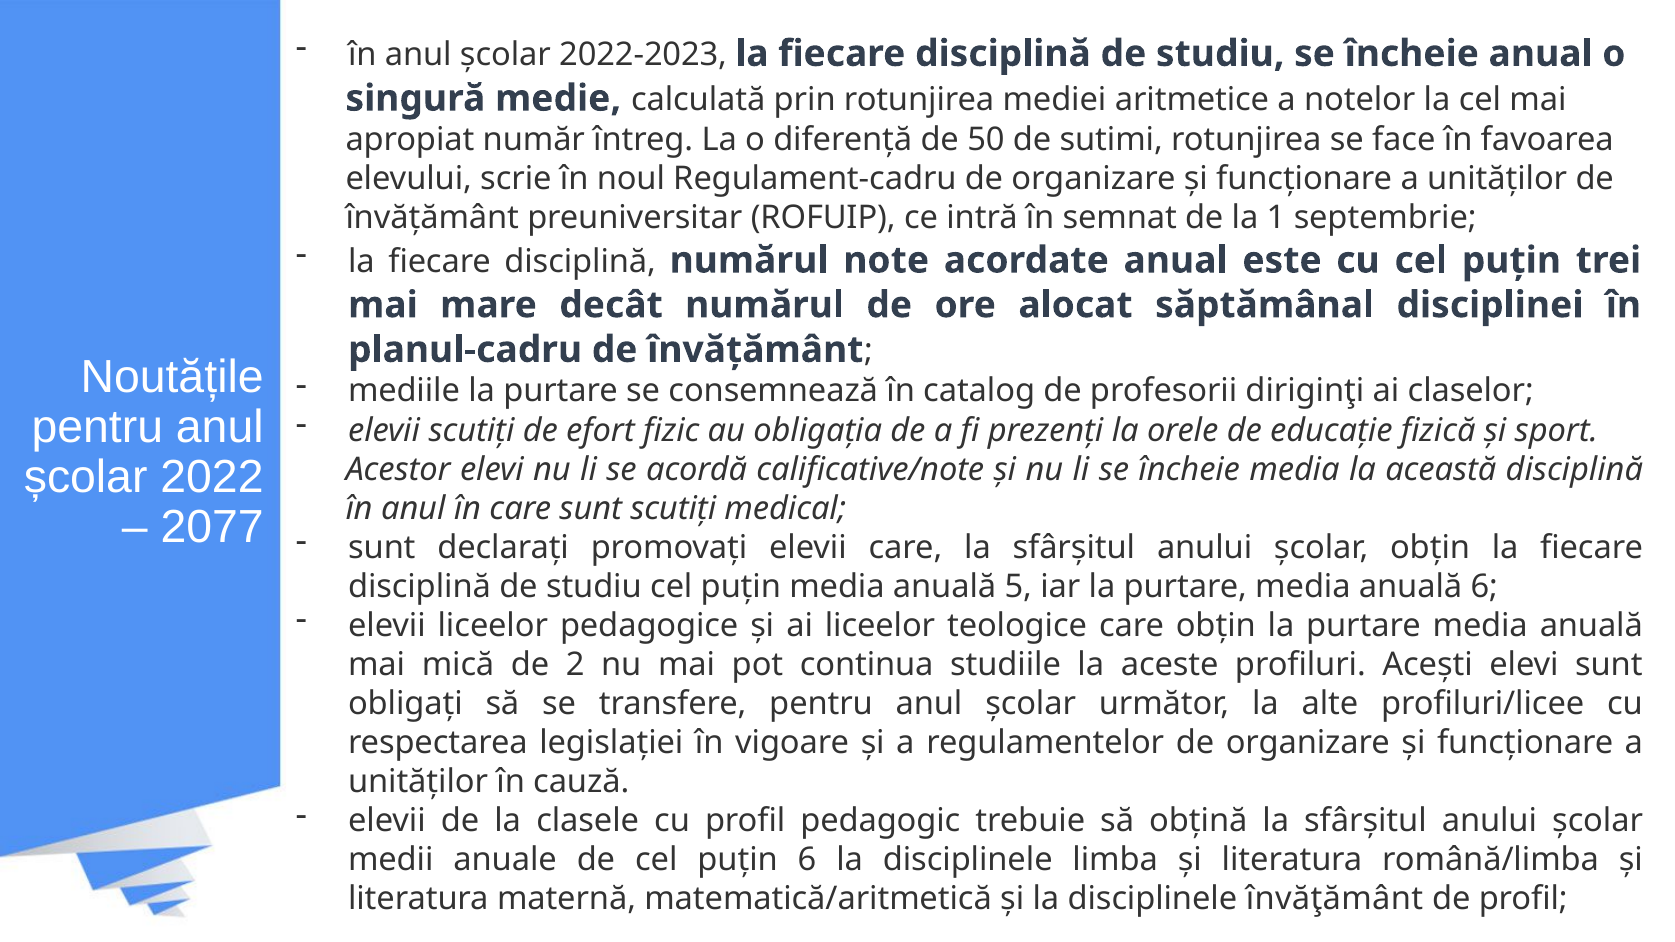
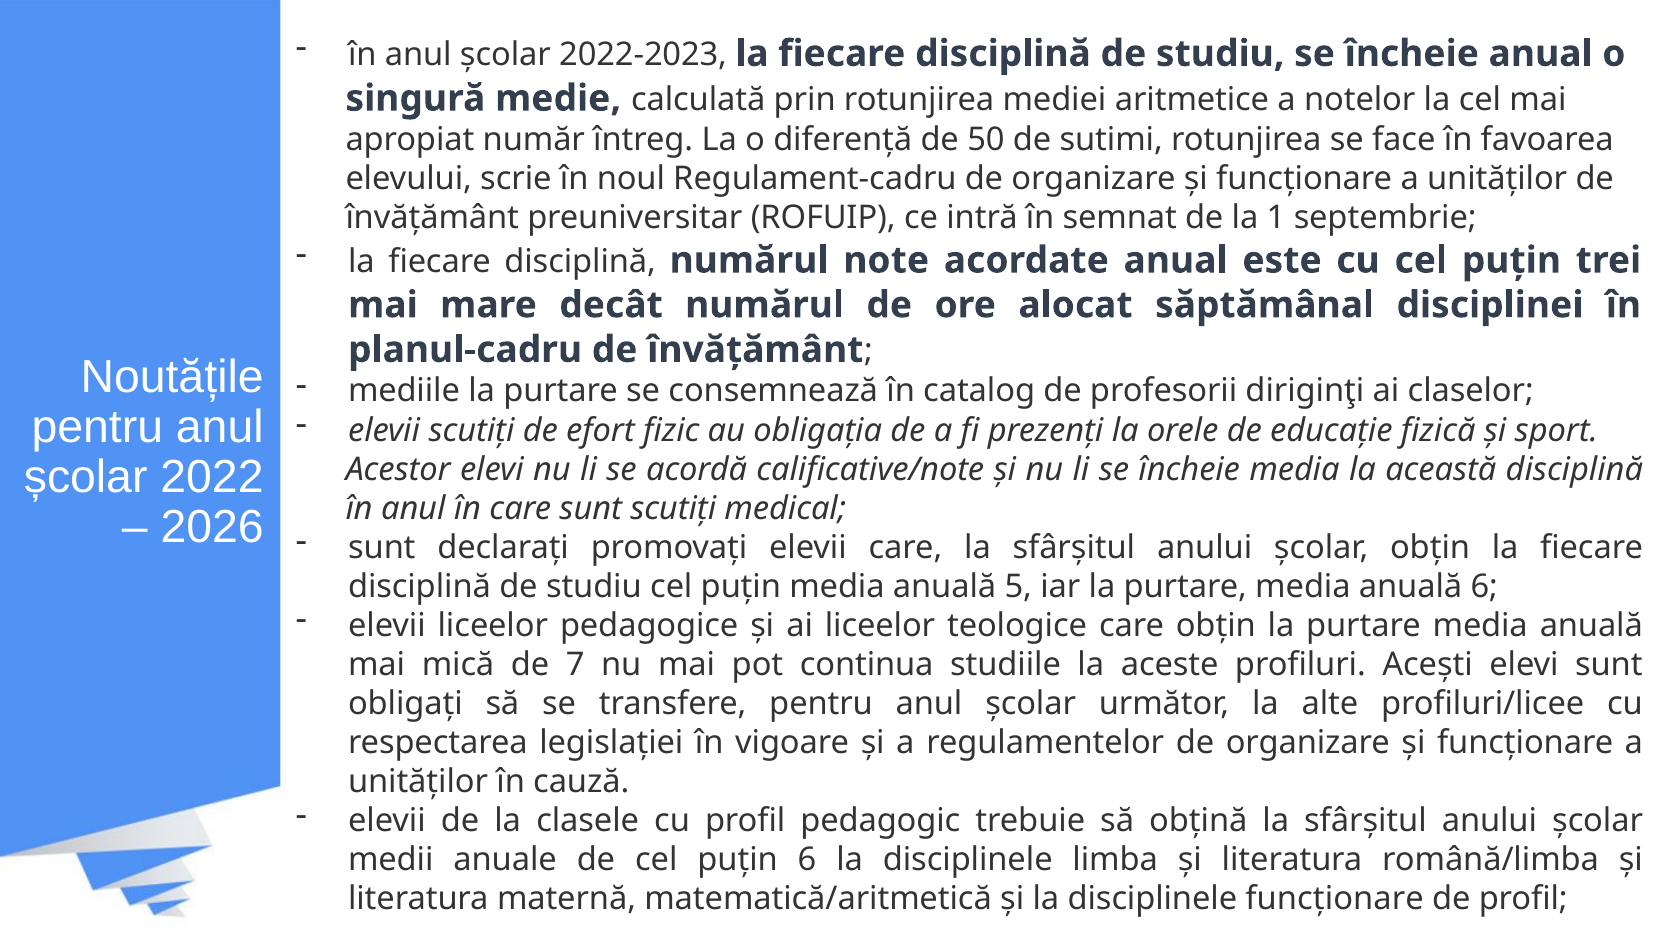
2077: 2077 -> 2026
2: 2 -> 7
disciplinele învăţământ: învăţământ -> funcționare
